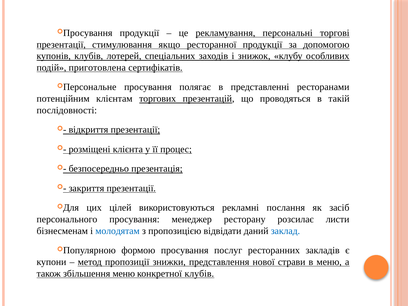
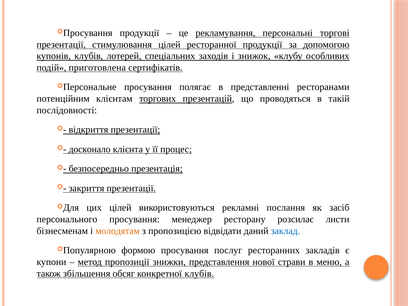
стимулювання якщо: якщо -> цілей
розміщені: розміщені -> досконало
молодятам colour: blue -> orange
збільшення меню: меню -> обсяг
